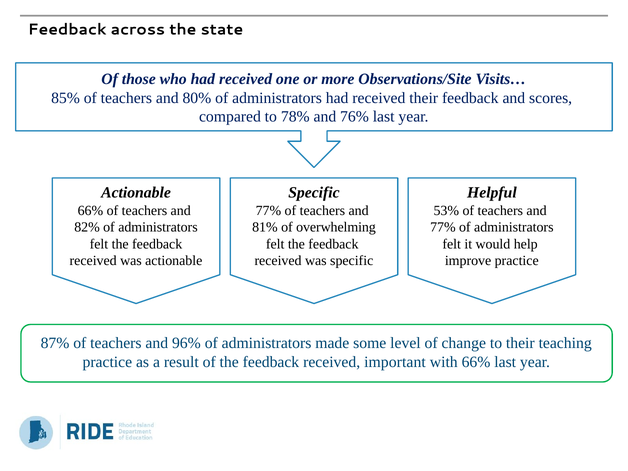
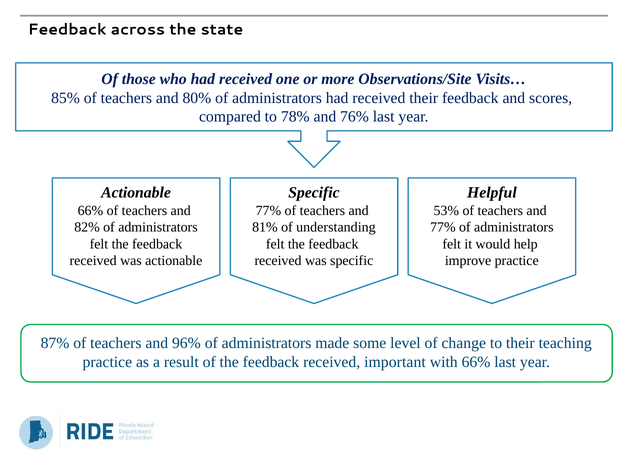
overwhelming: overwhelming -> understanding
